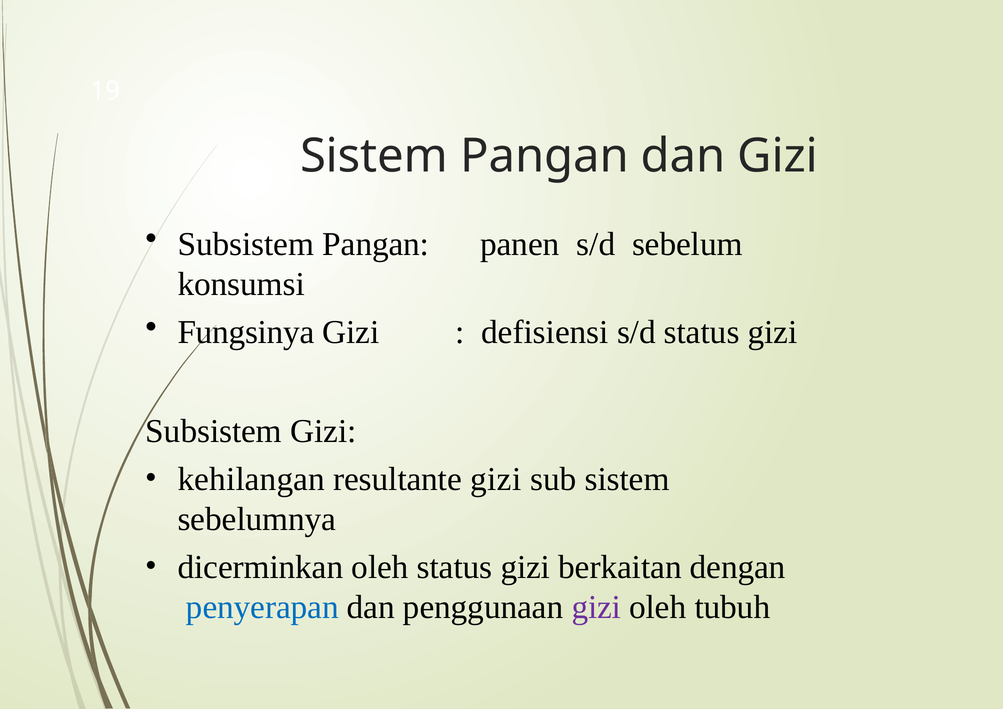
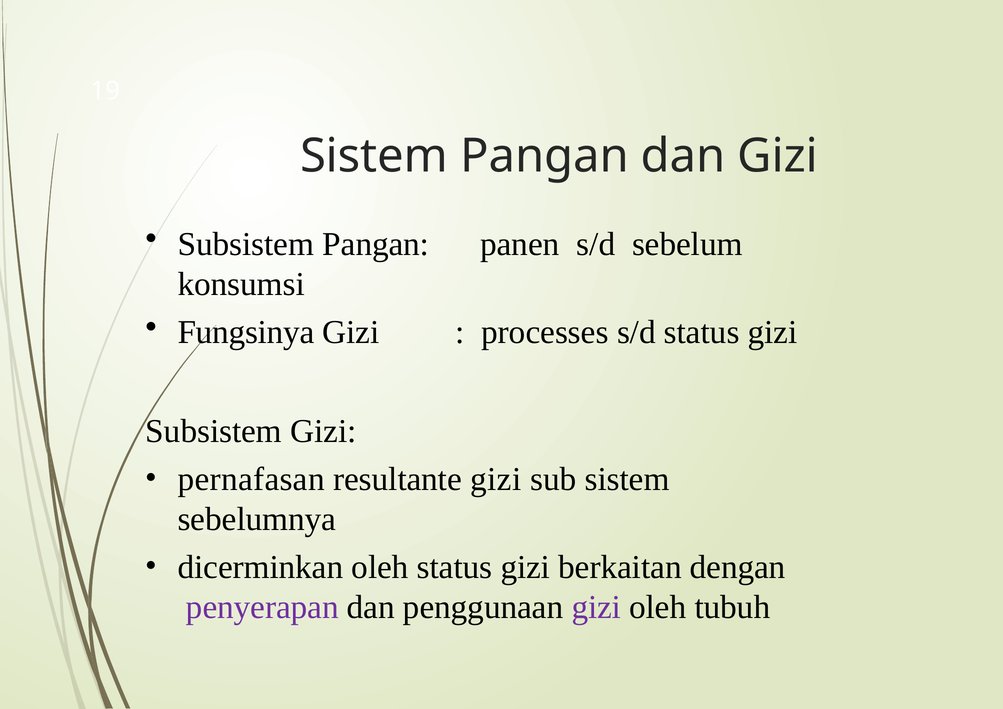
defisiensi: defisiensi -> processes
kehilangan: kehilangan -> pernafasan
penyerapan colour: blue -> purple
